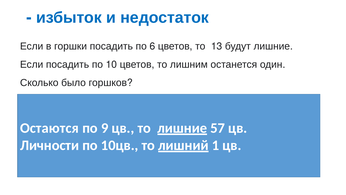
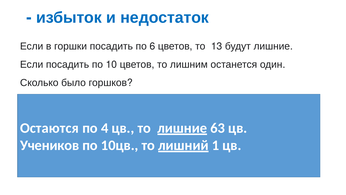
9: 9 -> 4
57: 57 -> 63
Личности: Личности -> Учеников
